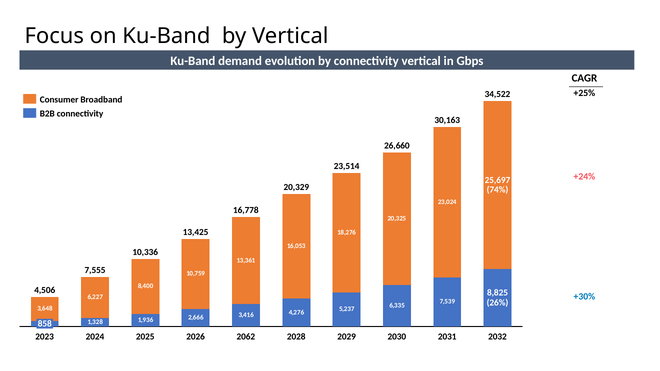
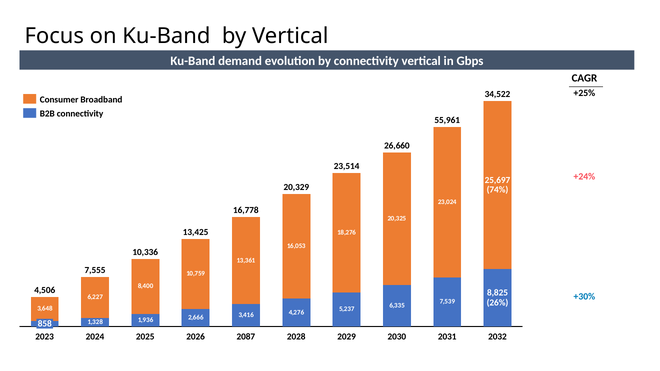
30,163: 30,163 -> 55,961
2062: 2062 -> 2087
